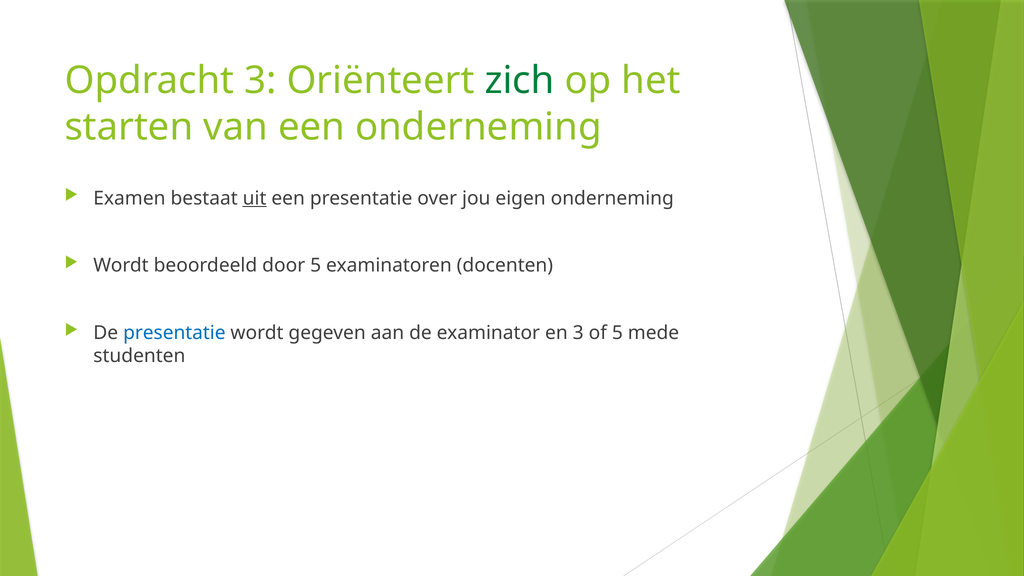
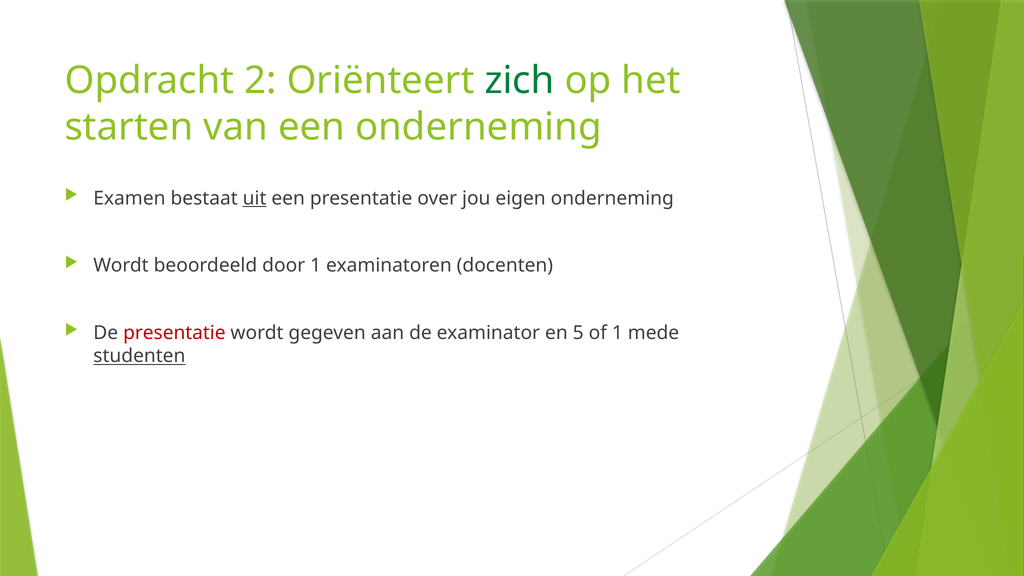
Opdracht 3: 3 -> 2
door 5: 5 -> 1
presentatie at (174, 333) colour: blue -> red
en 3: 3 -> 5
of 5: 5 -> 1
studenten underline: none -> present
